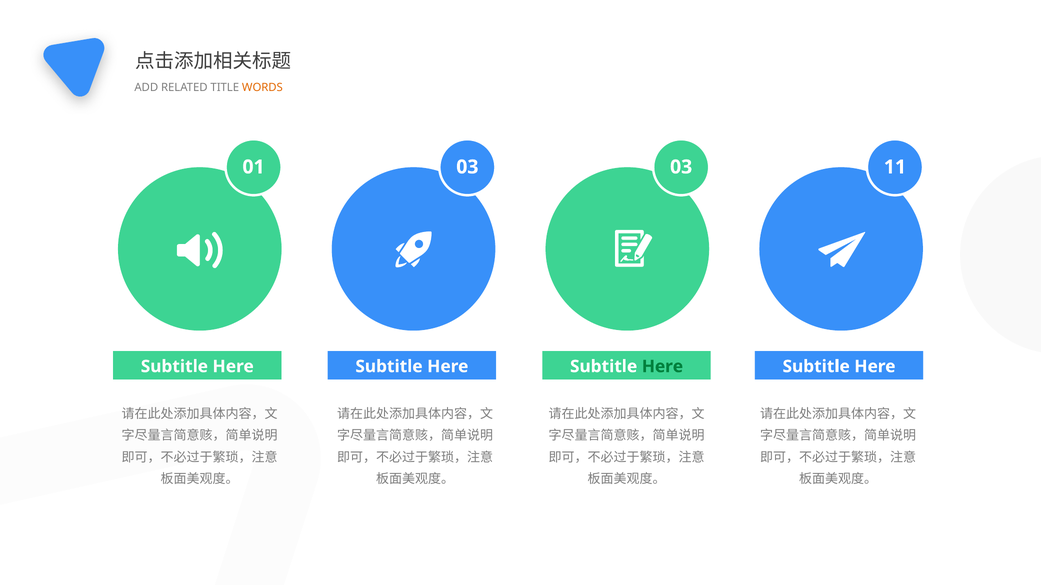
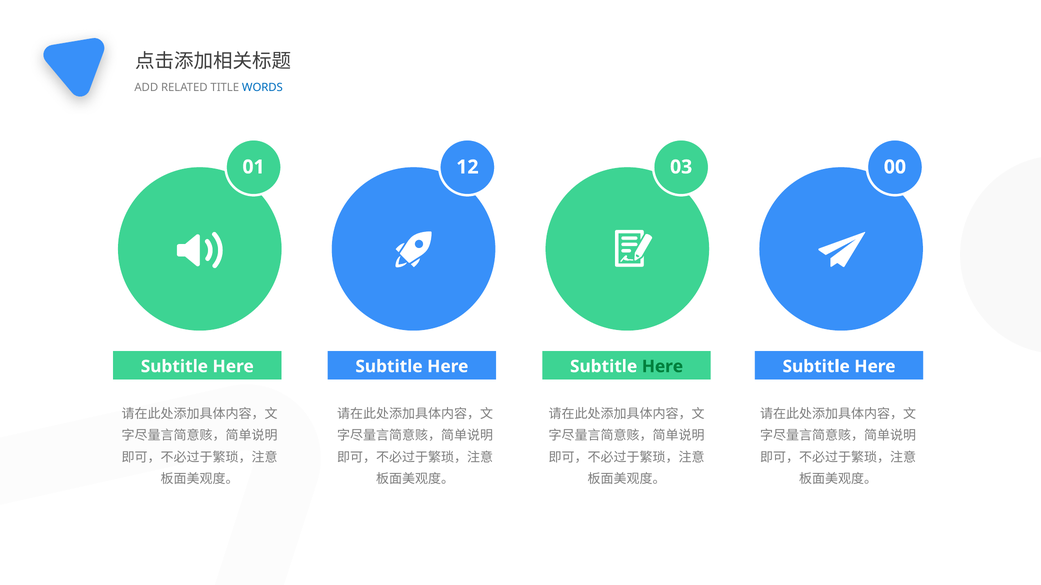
WORDS colour: orange -> blue
01 03: 03 -> 12
11: 11 -> 00
